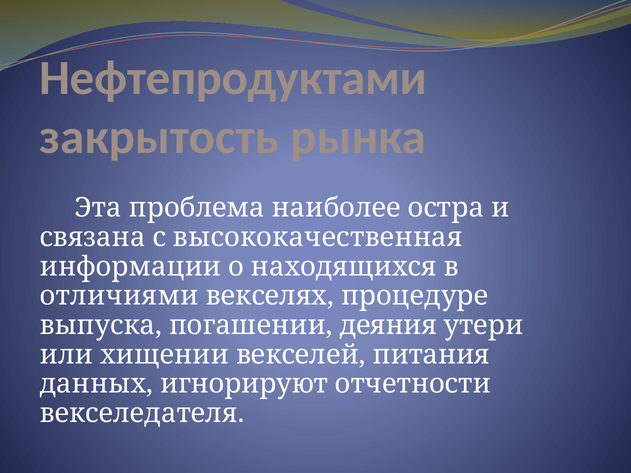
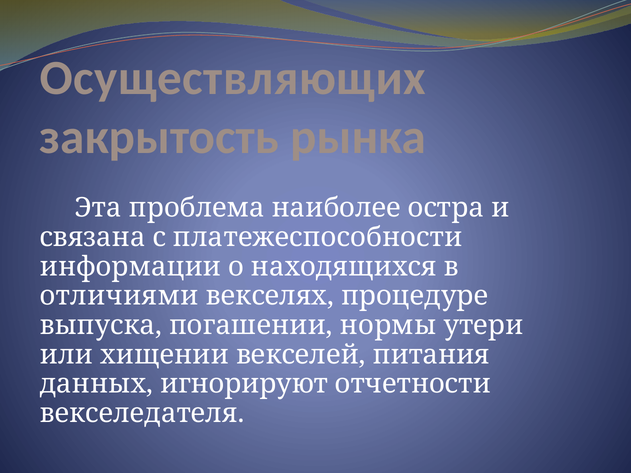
Нефтепродуктами: Нефтепродуктами -> Осуществляющих
высококачественная: высококачественная -> платежеспособности
деяния: деяния -> нормы
